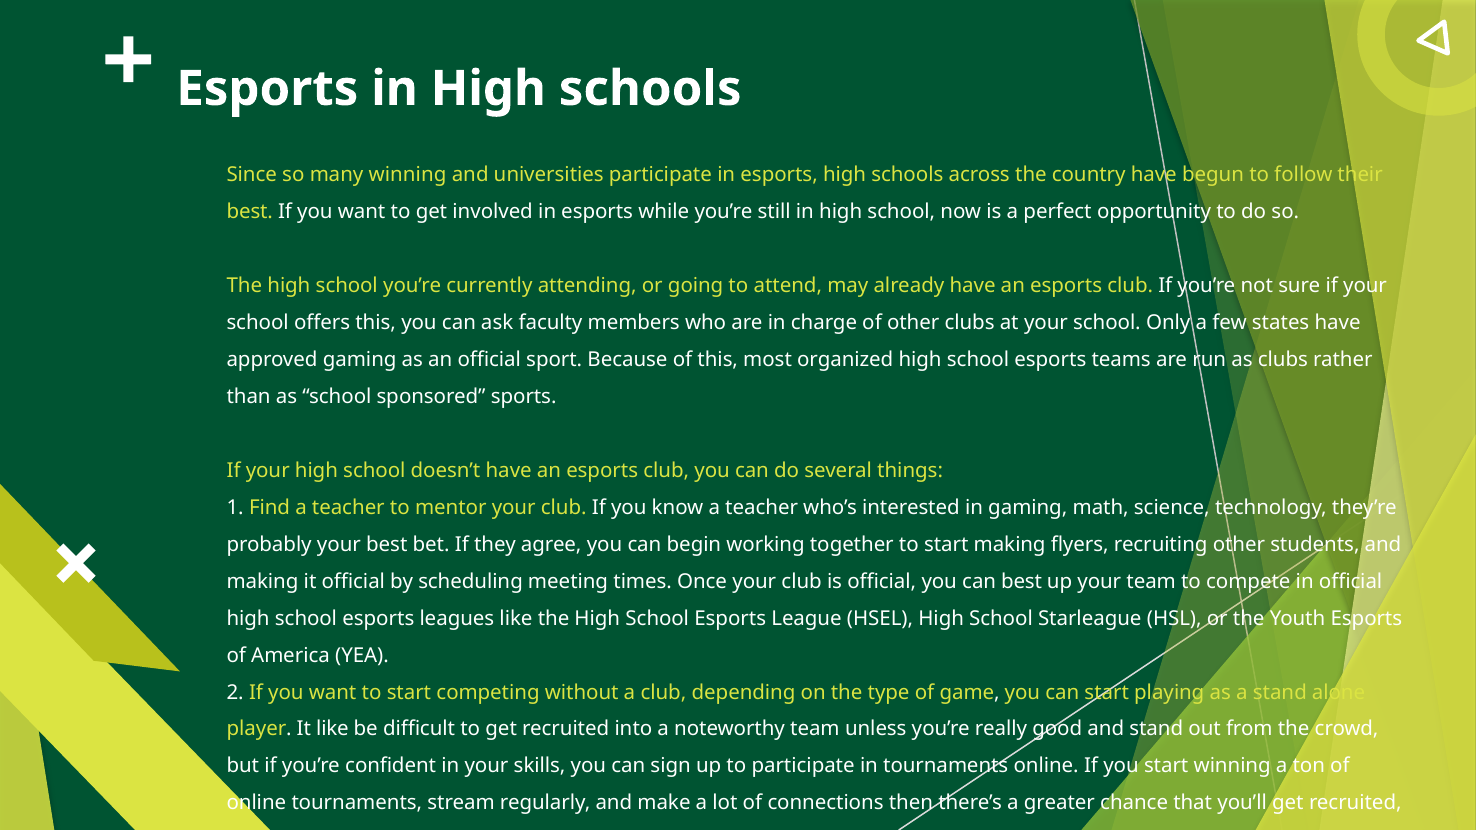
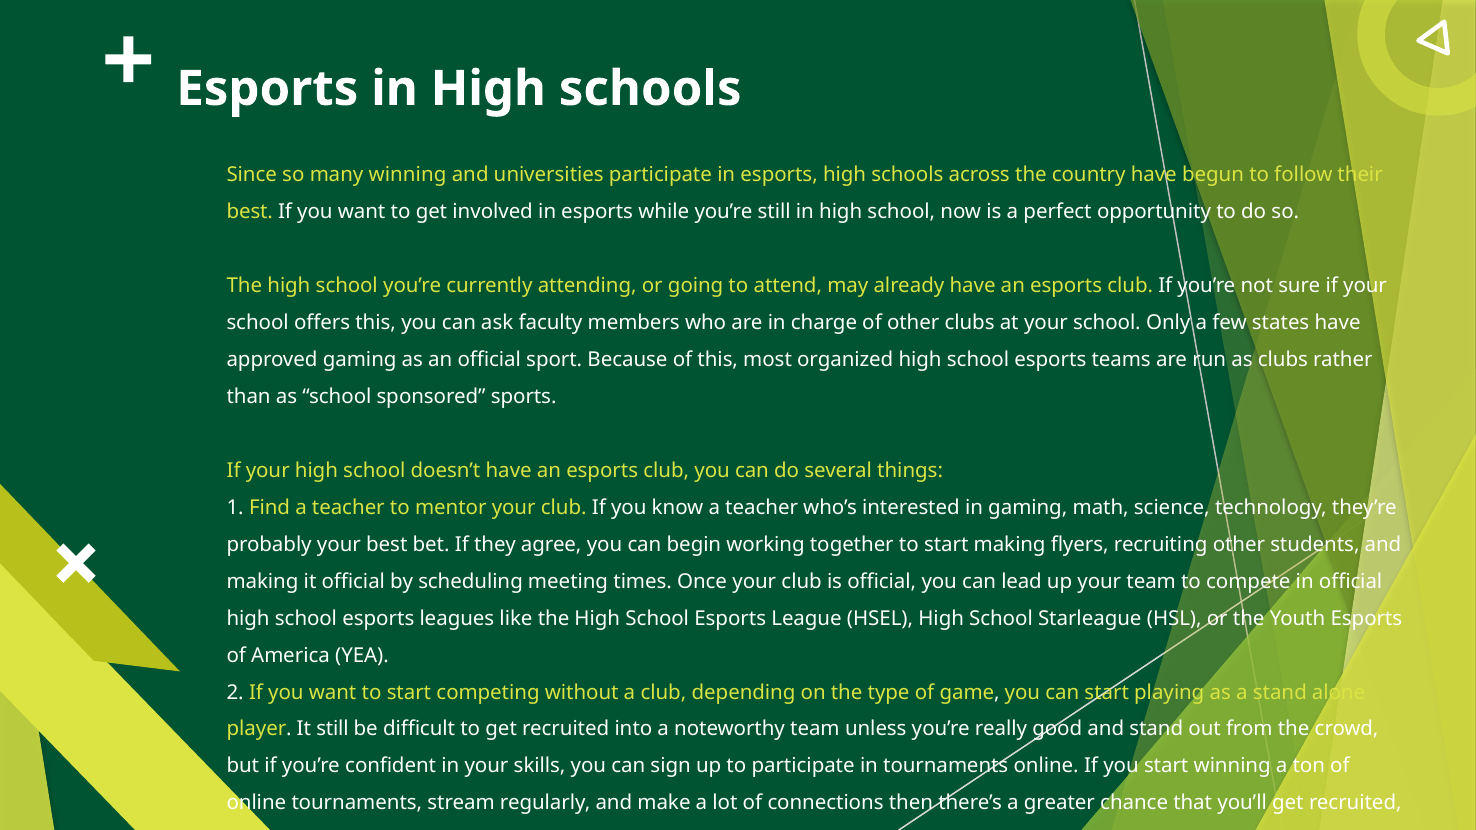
can best: best -> lead
It like: like -> still
